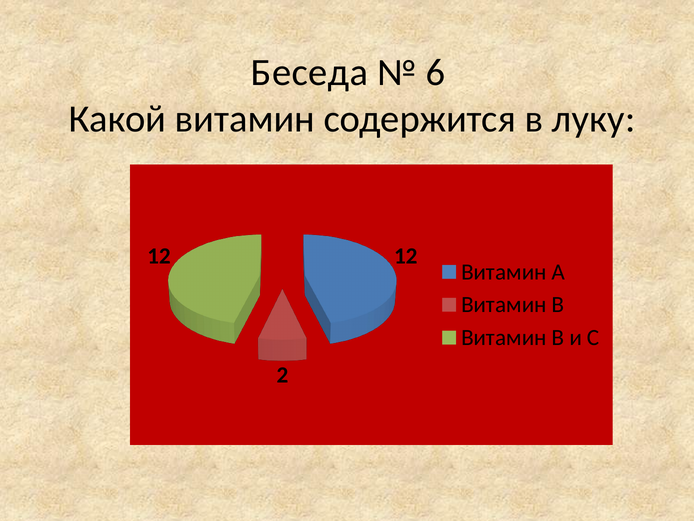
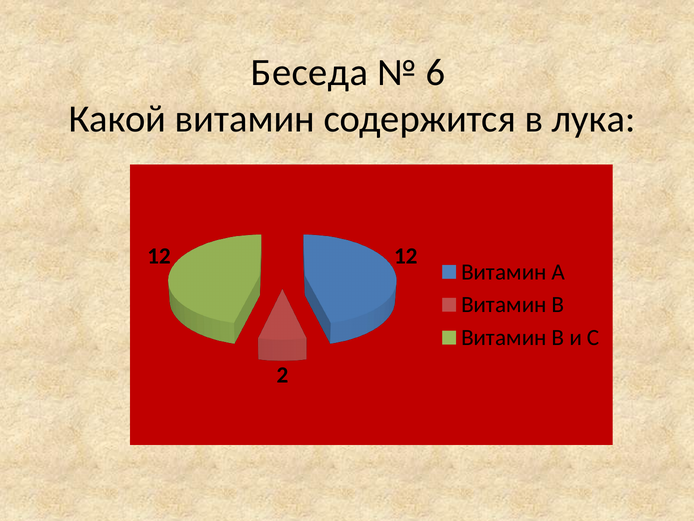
луку: луку -> лука
